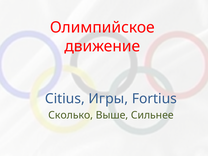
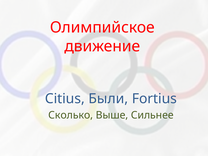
Игры: Игры -> Были
